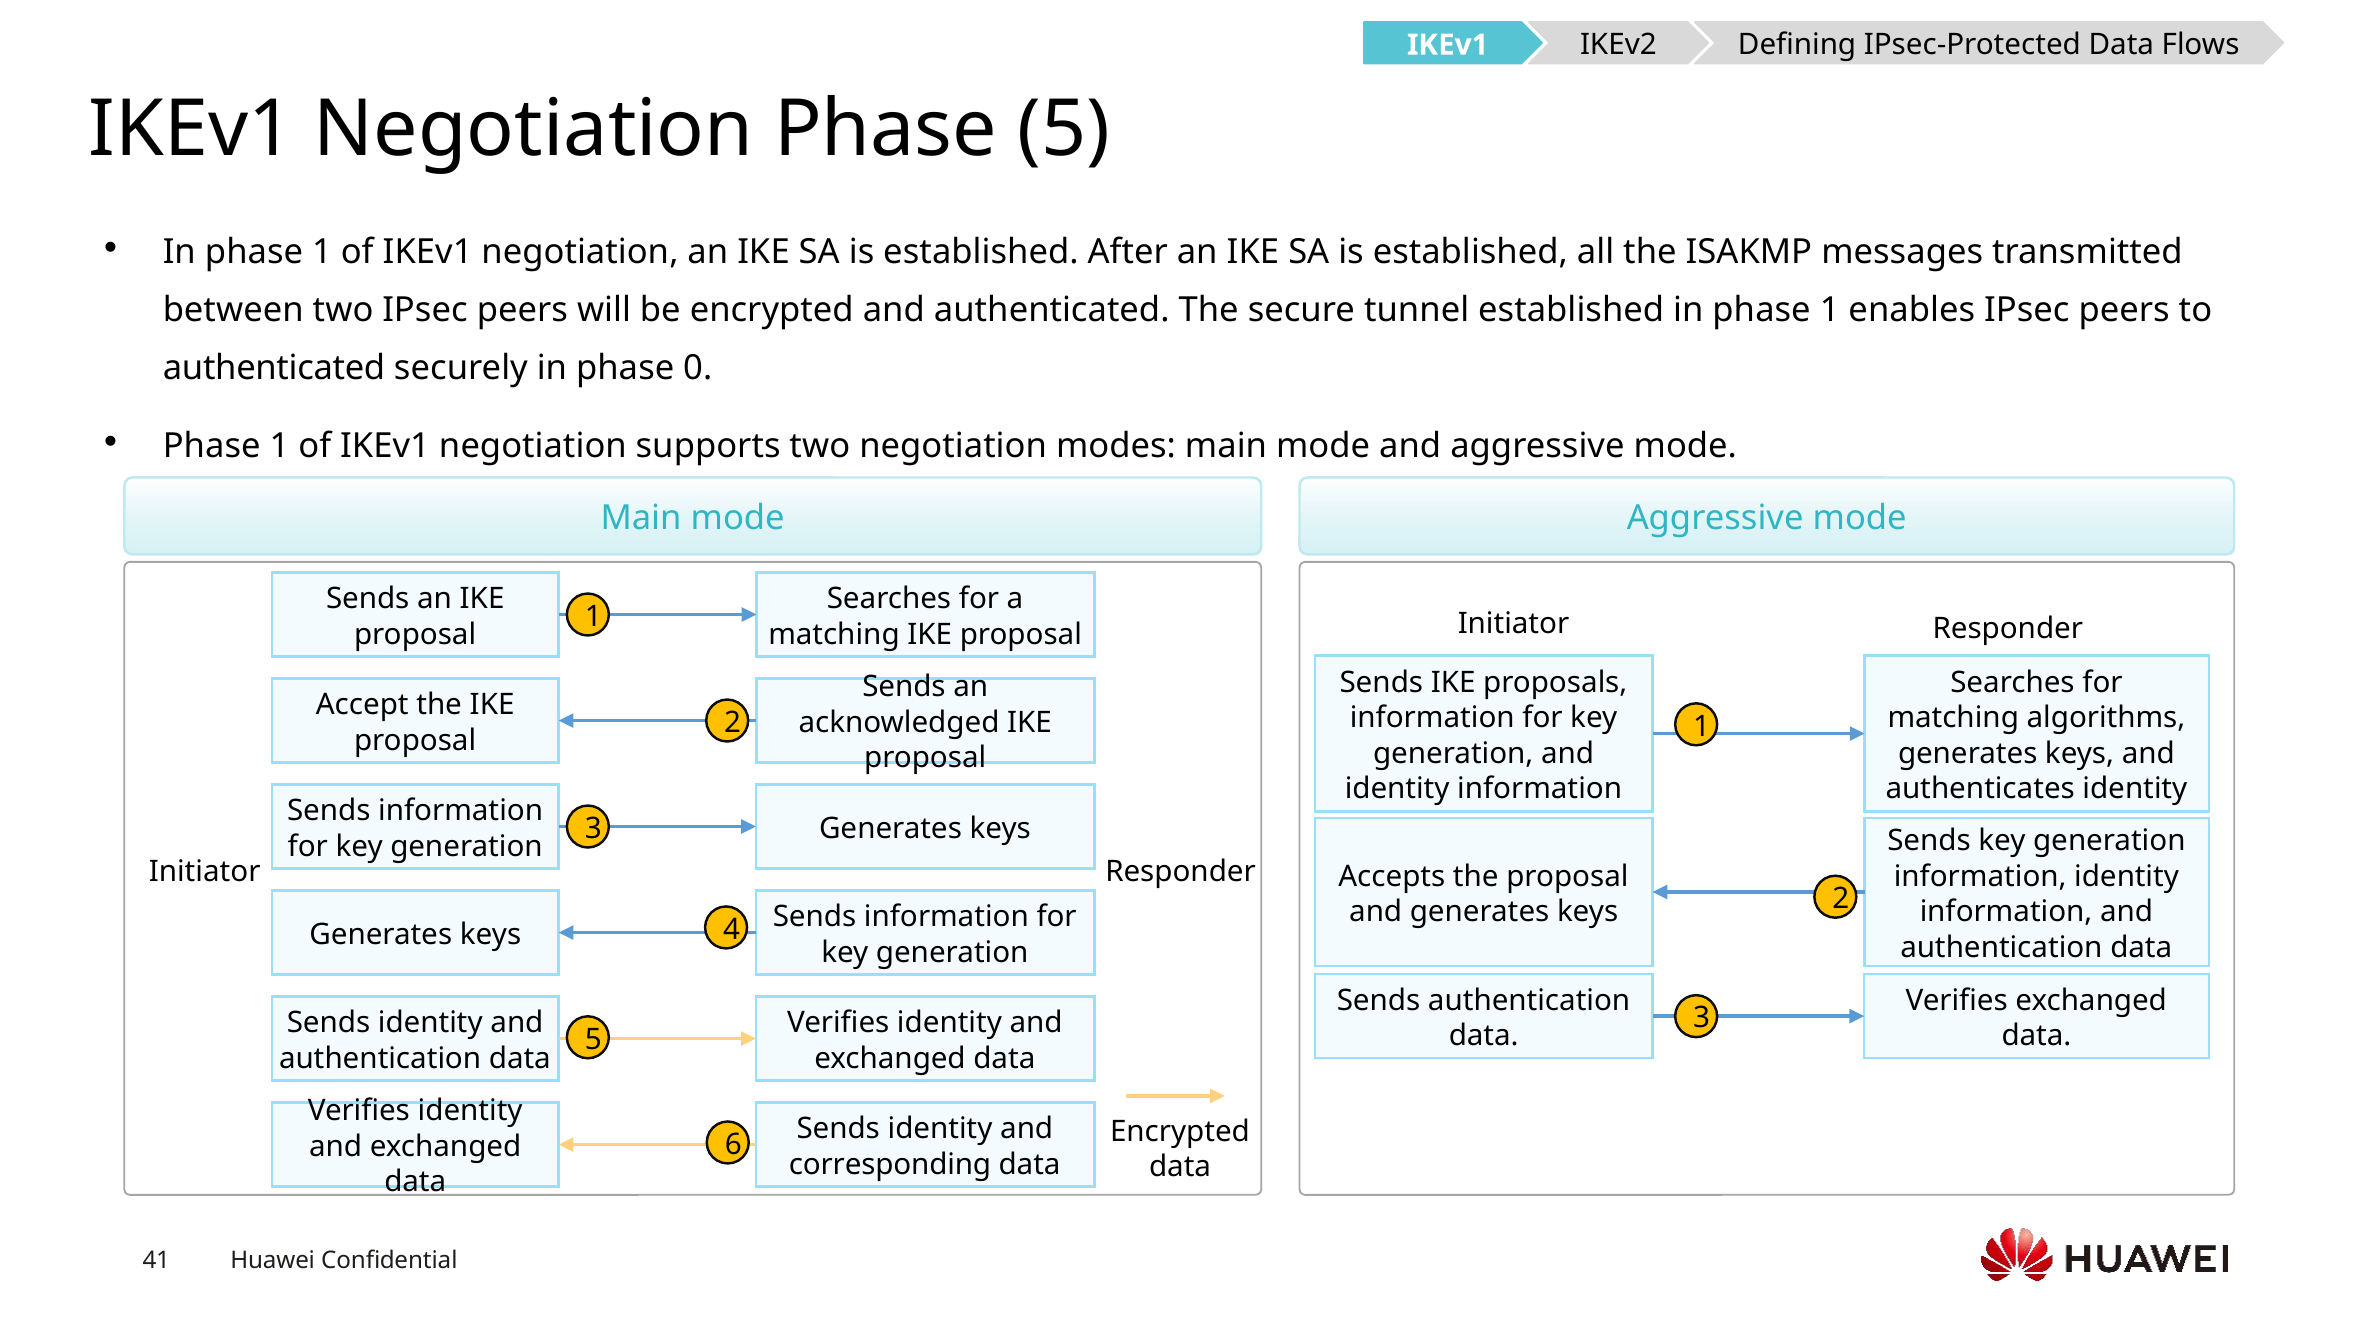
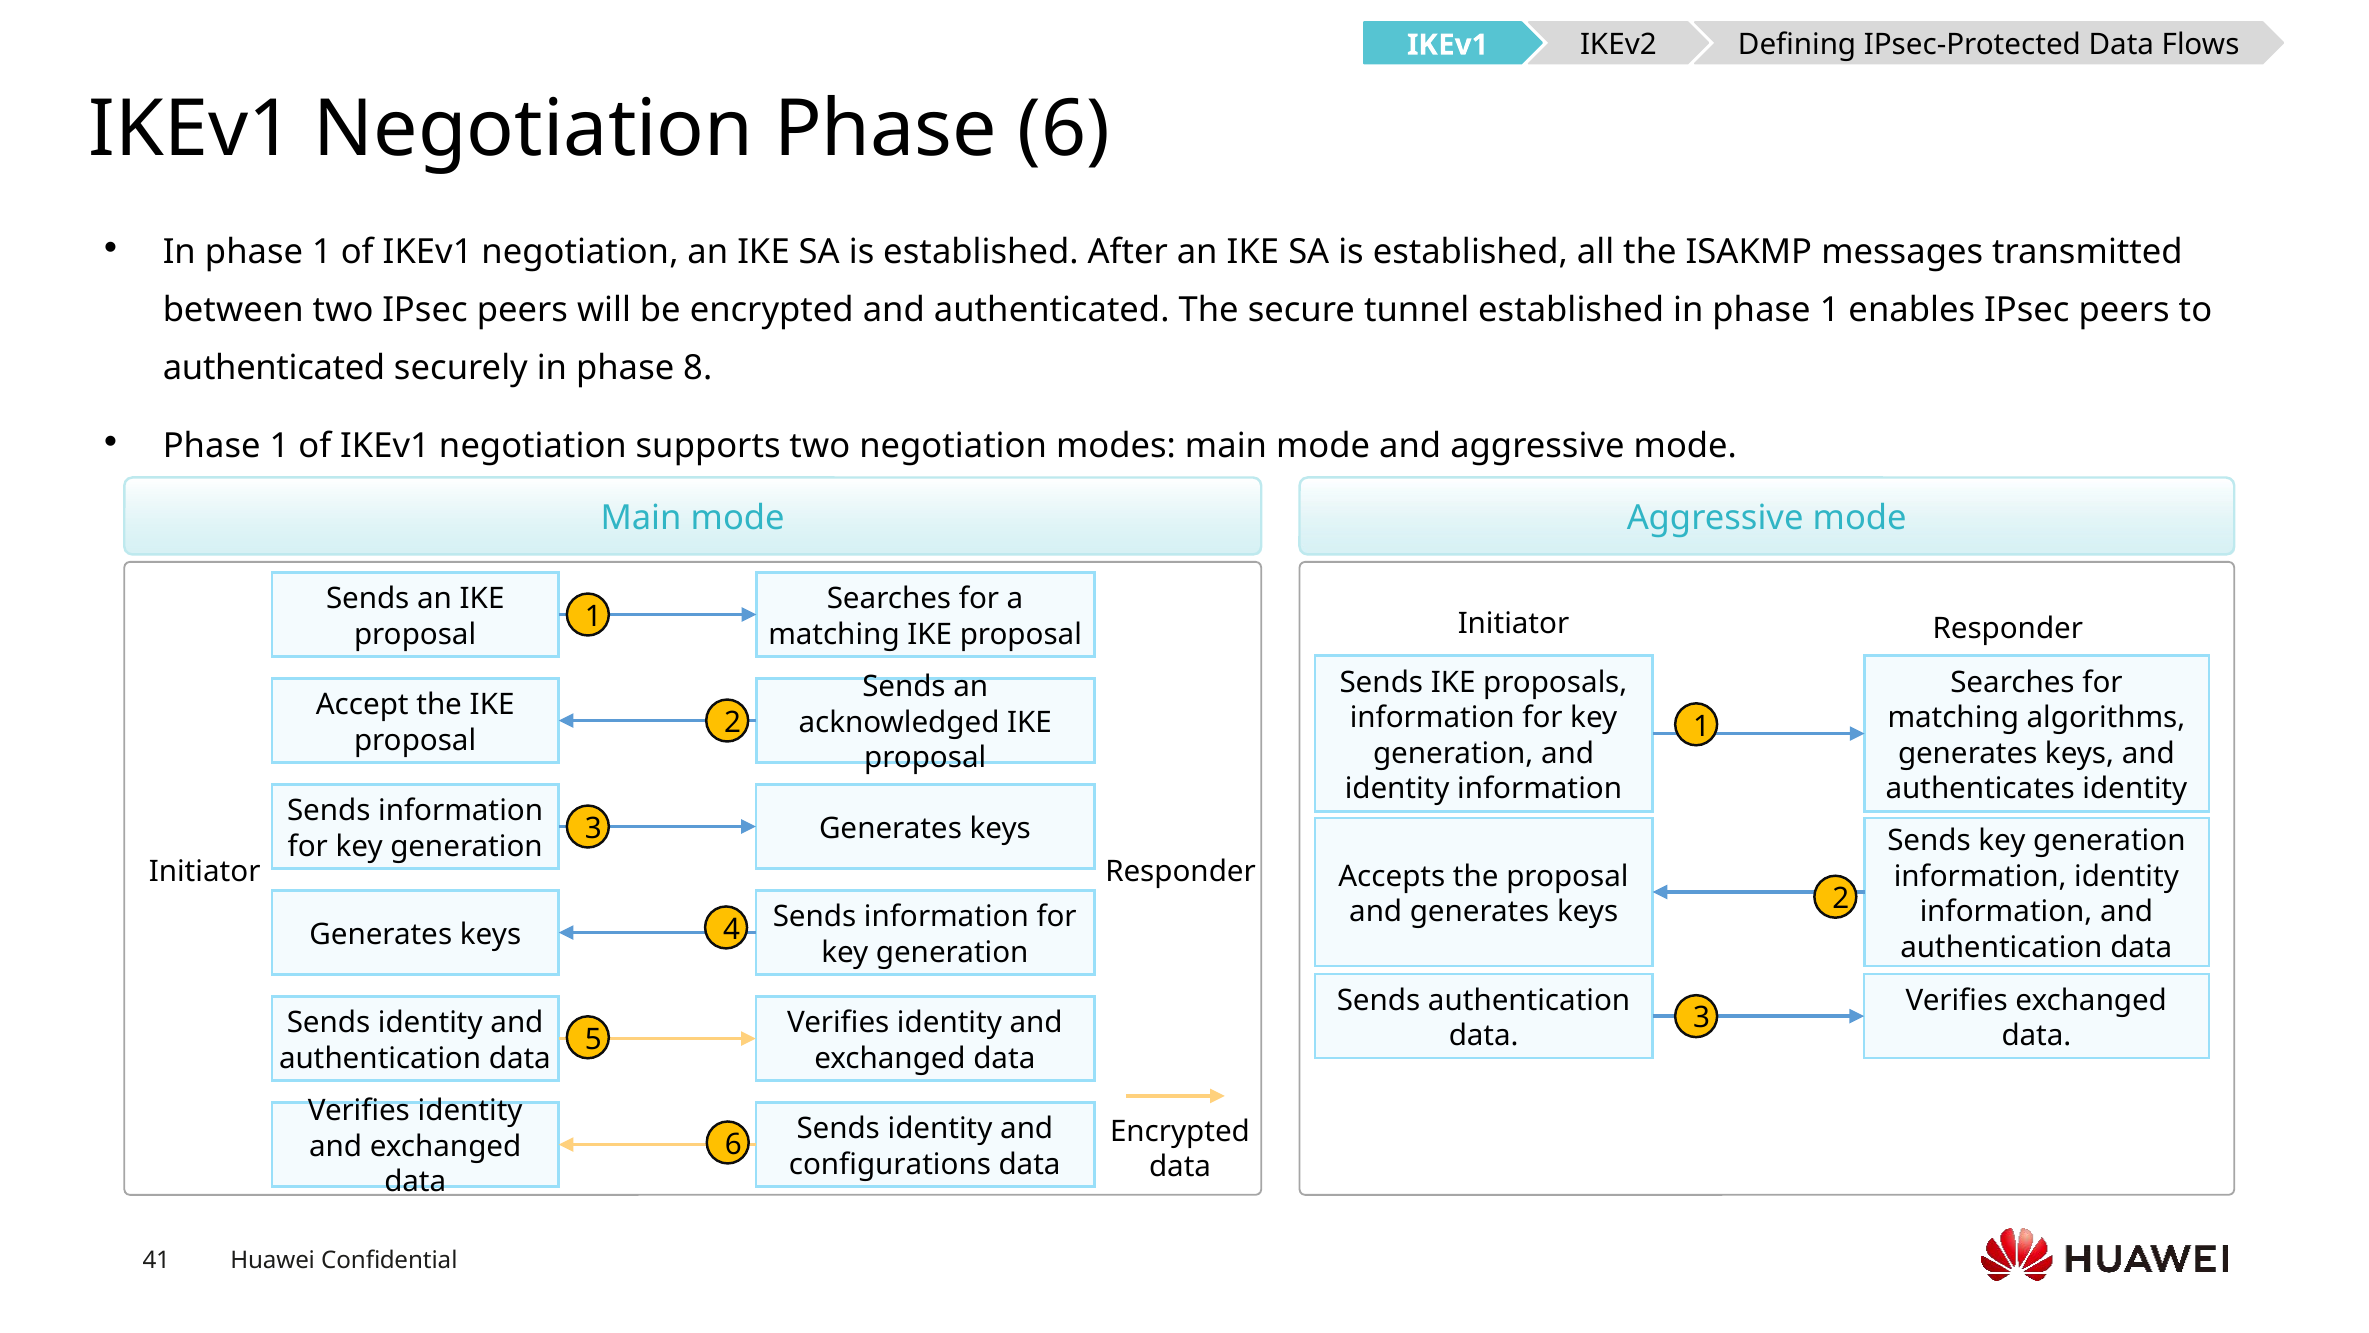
Phase 5: 5 -> 6
0: 0 -> 8
corresponding: corresponding -> configurations
